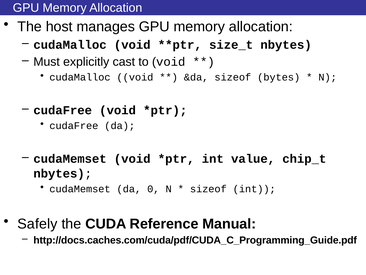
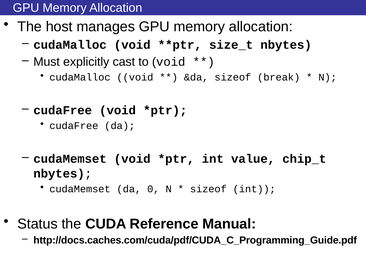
bytes: bytes -> break
Safely: Safely -> Status
